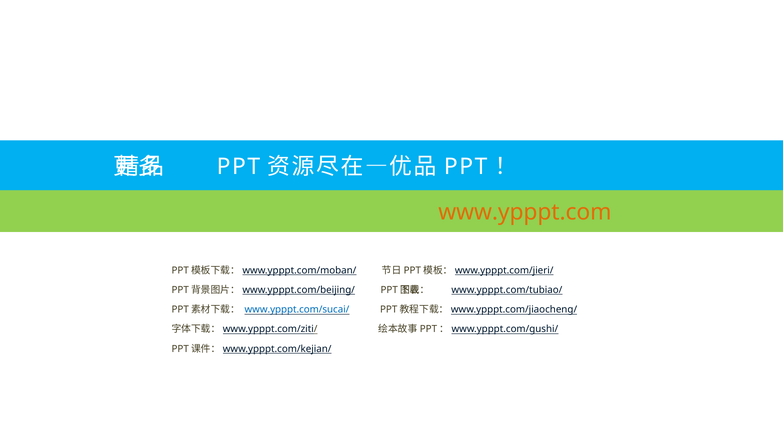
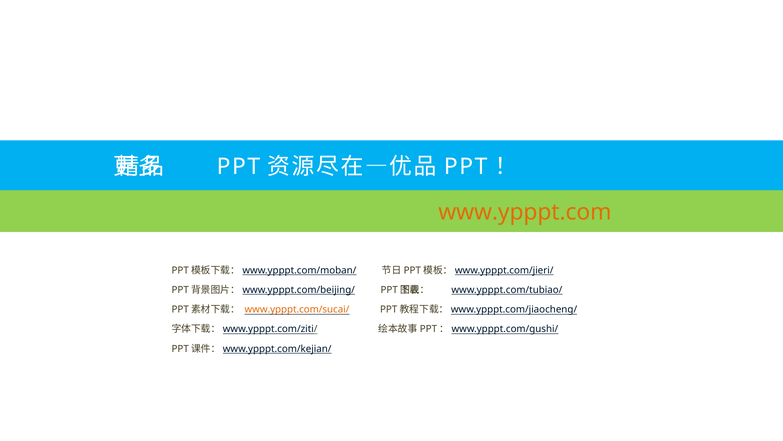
www.ypppt.com/sucai/ colour: blue -> orange
